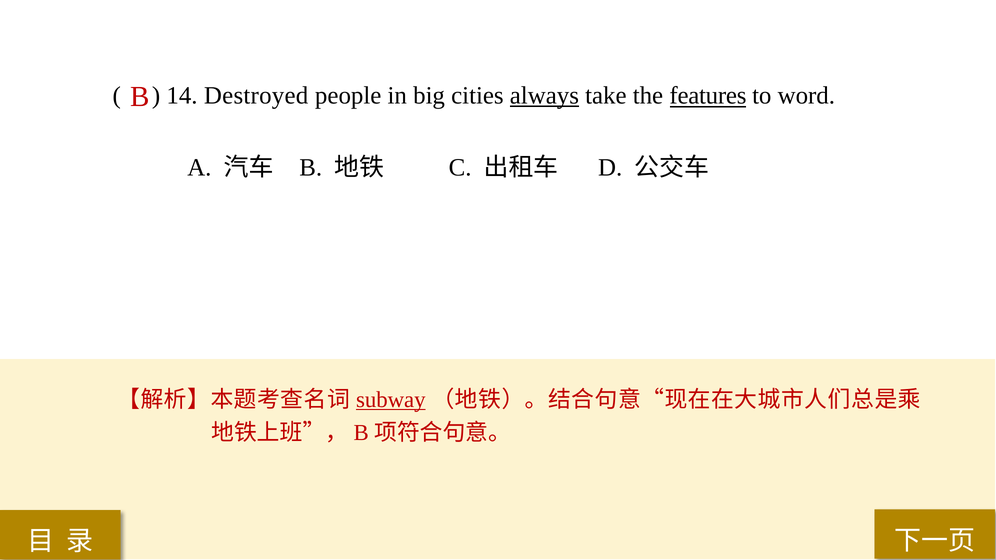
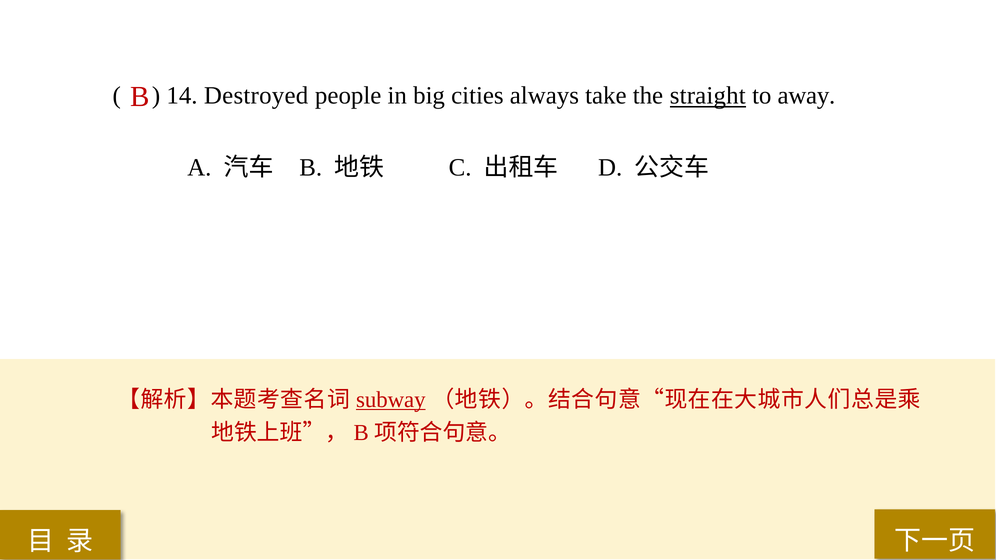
always underline: present -> none
features: features -> straight
word: word -> away
